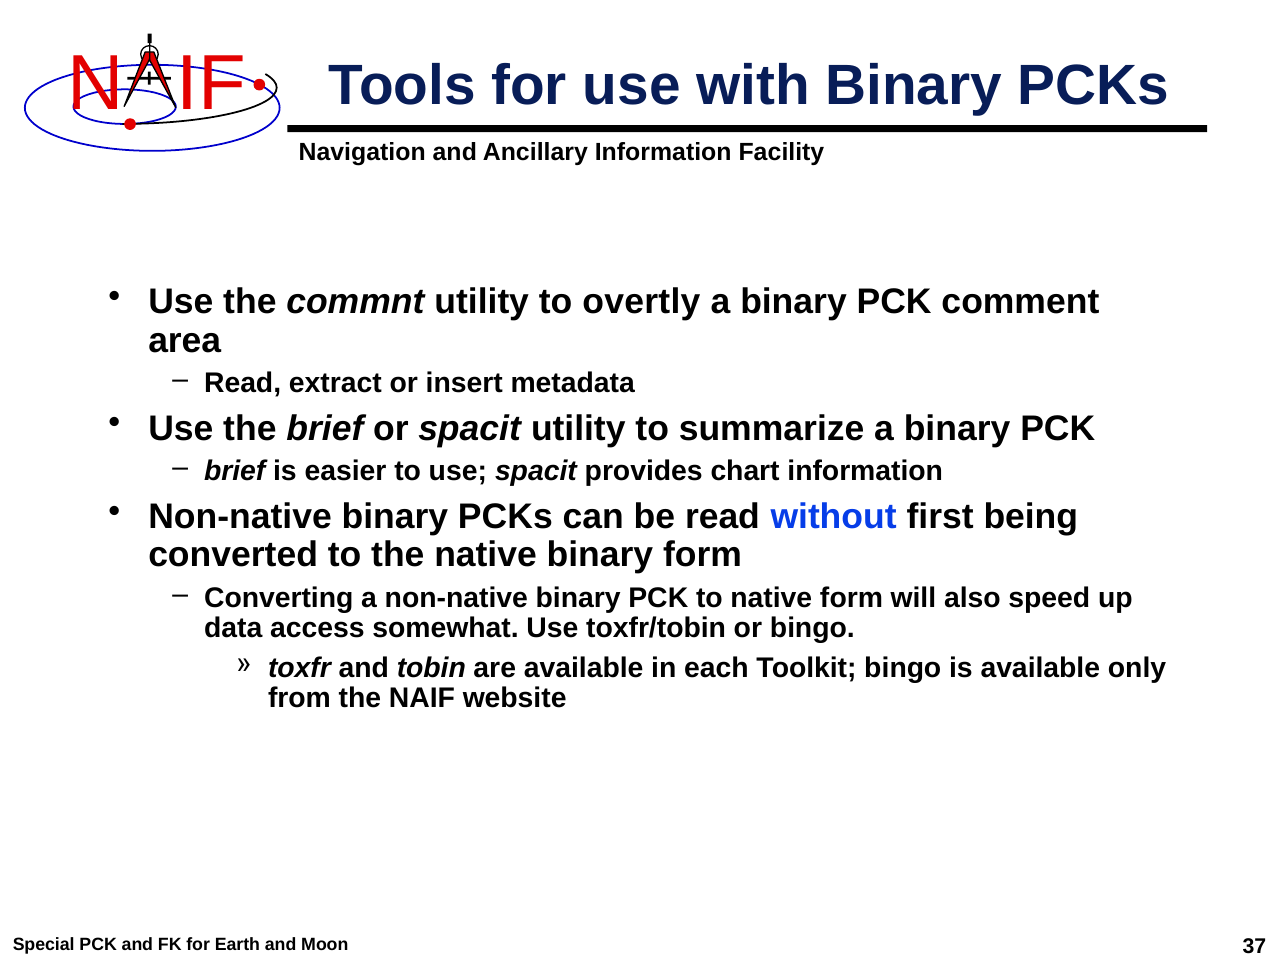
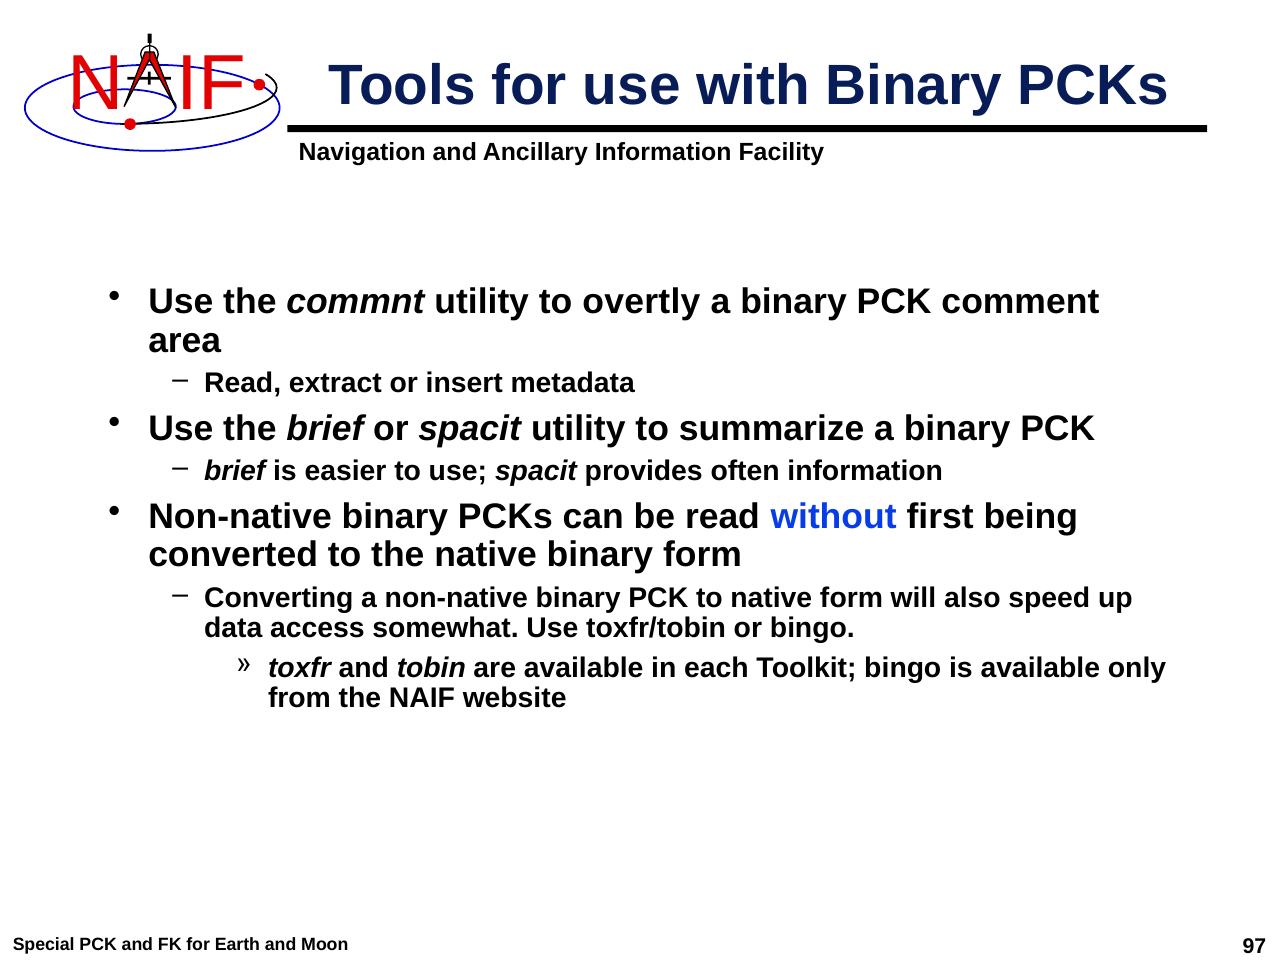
chart: chart -> often
37: 37 -> 97
